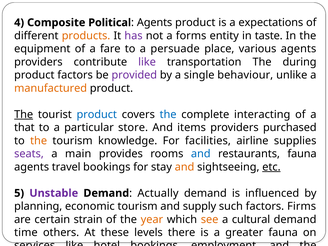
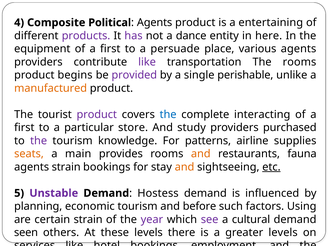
expectations: expectations -> entertaining
products colour: orange -> purple
forms: forms -> dance
taste: taste -> here
fare at (110, 49): fare -> first
The during: during -> rooms
product factors: factors -> begins
behaviour: behaviour -> perishable
The at (24, 114) underline: present -> none
product at (97, 114) colour: blue -> purple
that at (24, 128): that -> first
items: items -> study
the at (39, 141) colour: orange -> purple
facilities: facilities -> patterns
seats colour: purple -> orange
and at (201, 154) colour: blue -> orange
agents travel: travel -> strain
Actually: Actually -> Hostess
supply: supply -> before
Firms: Firms -> Using
year colour: orange -> purple
see colour: orange -> purple
time: time -> seen
greater fauna: fauna -> levels
